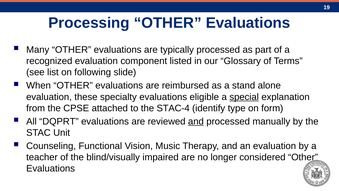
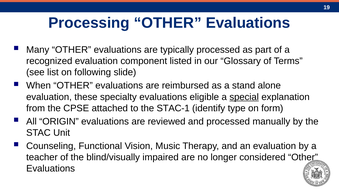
STAC-4: STAC-4 -> STAC-1
DQPRT: DQPRT -> ORIGIN
and at (196, 121) underline: present -> none
